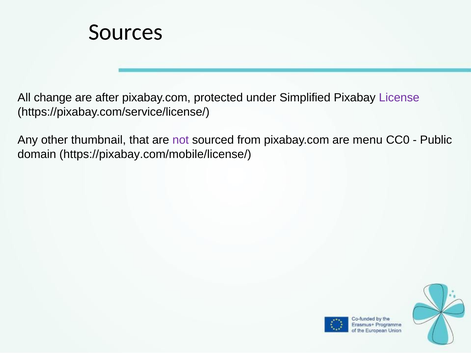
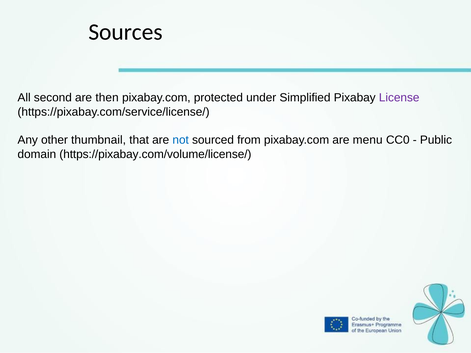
change: change -> second
after: after -> then
not colour: purple -> blue
https://pixabay.com/mobile/license/: https://pixabay.com/mobile/license/ -> https://pixabay.com/volume/license/
